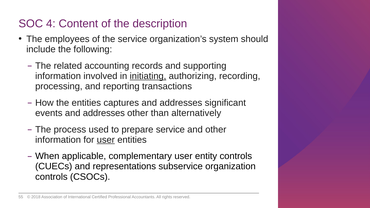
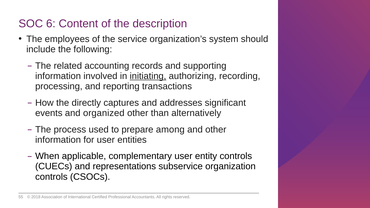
4: 4 -> 6
the entities: entities -> directly
events and addresses: addresses -> organized
prepare service: service -> among
user at (106, 140) underline: present -> none
